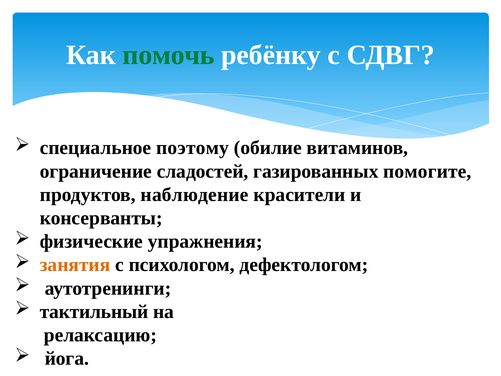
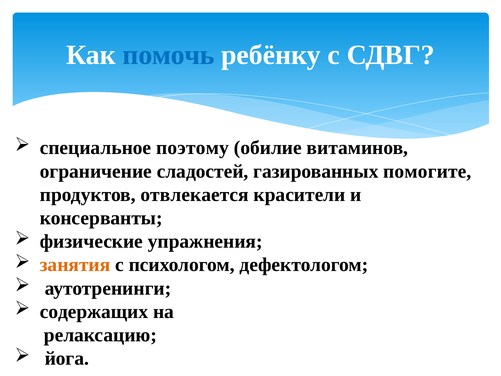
помочь colour: green -> blue
наблюдение: наблюдение -> отвлекается
тактильный: тактильный -> содержащих
